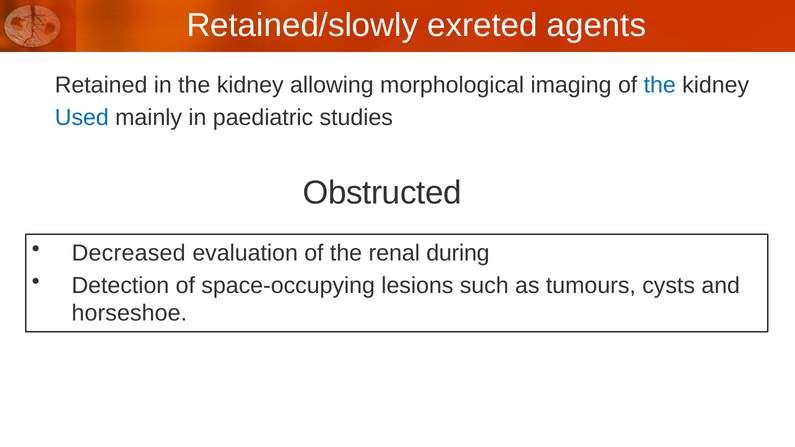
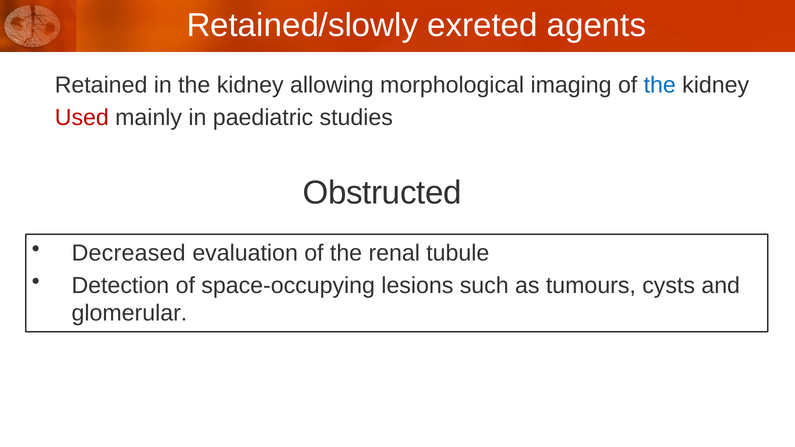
Used colour: blue -> red
during: during -> tubule
horseshoe: horseshoe -> glomerular
